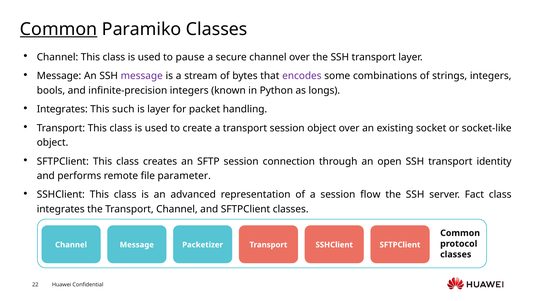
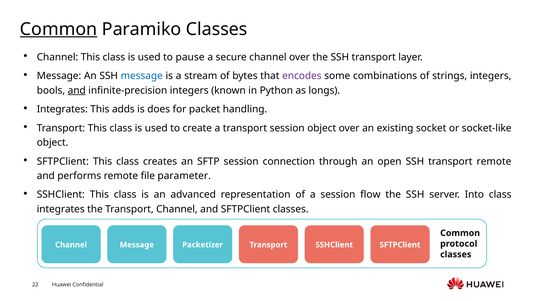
message at (142, 76) colour: purple -> blue
and at (77, 90) underline: none -> present
such: such -> adds
is layer: layer -> does
transport identity: identity -> remote
Fact: Fact -> Into
